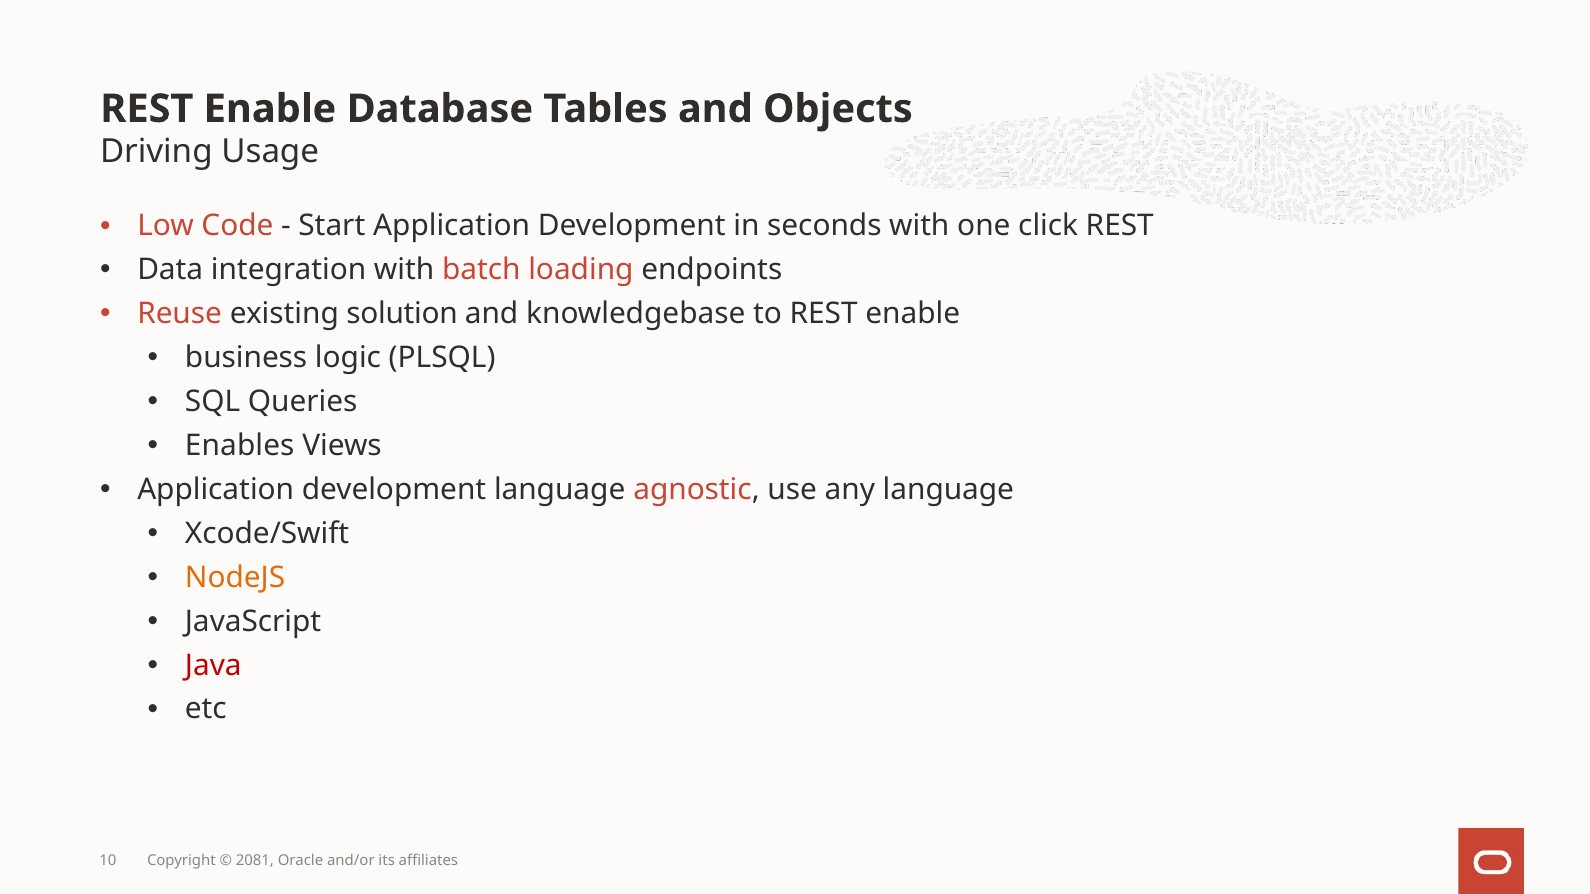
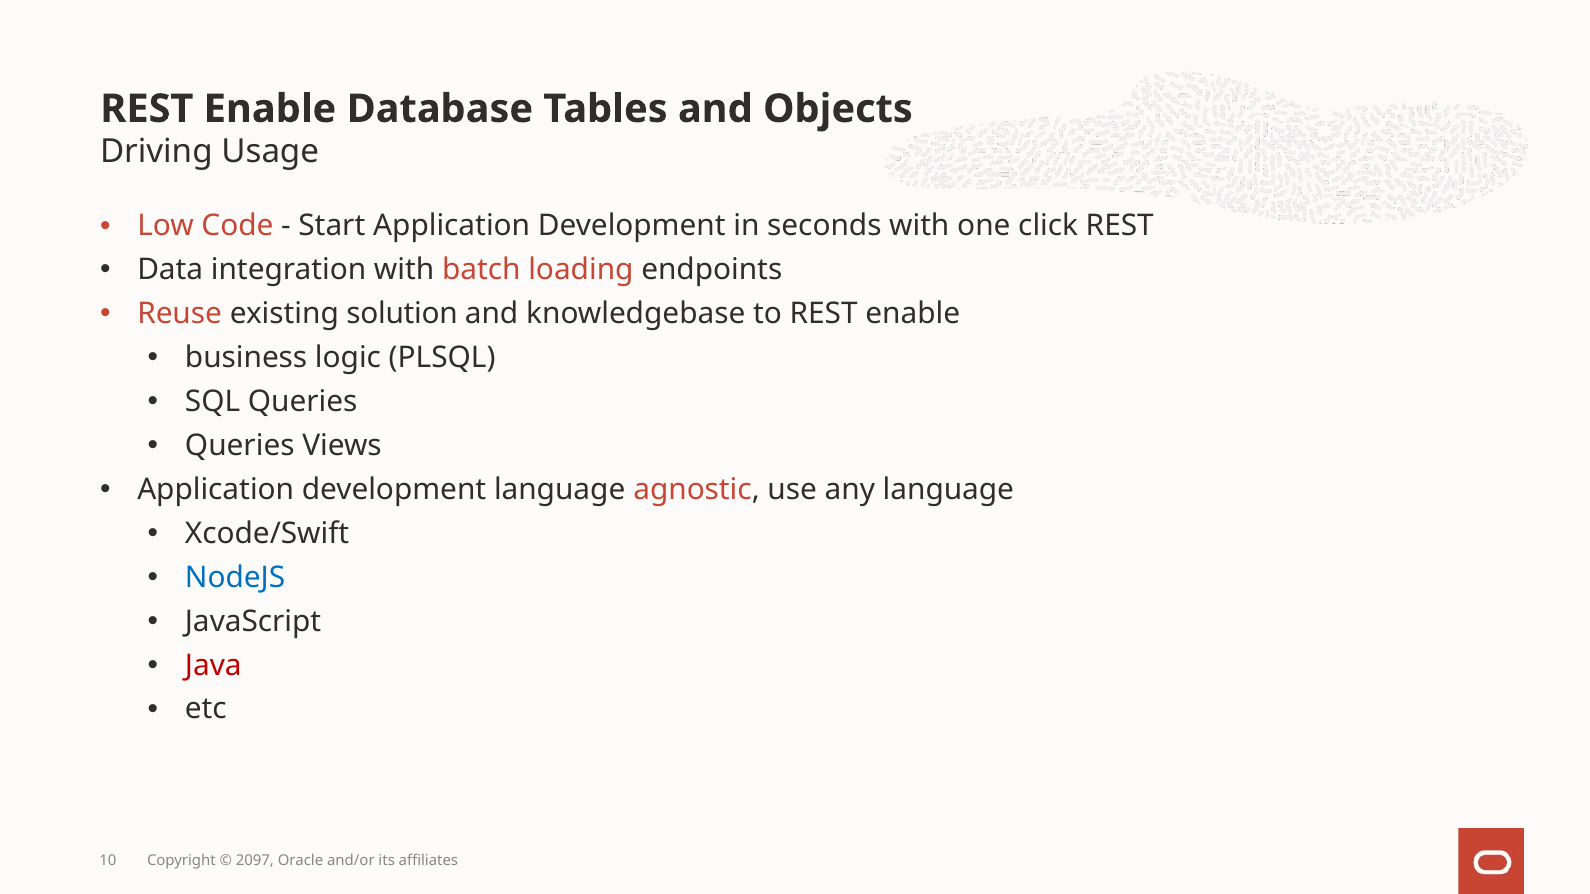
Enables at (240, 446): Enables -> Queries
NodeJS colour: orange -> blue
2081: 2081 -> 2097
